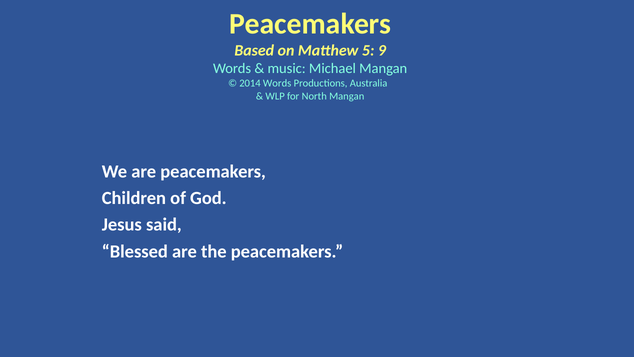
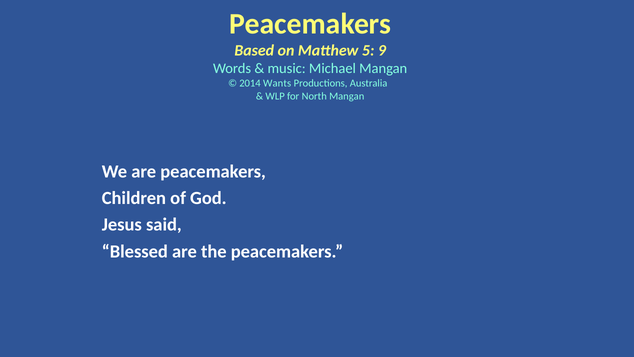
2014 Words: Words -> Wants
